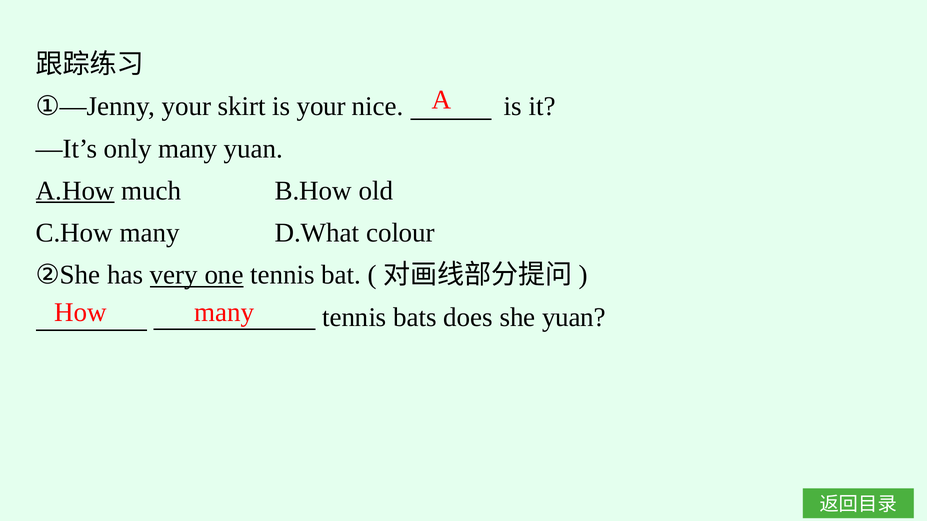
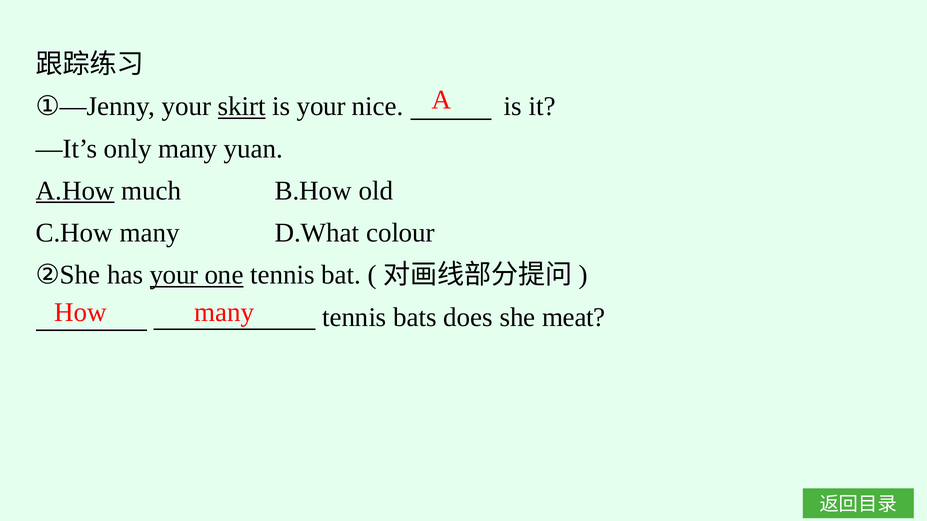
skirt underline: none -> present
has very: very -> your
she yuan: yuan -> meat
